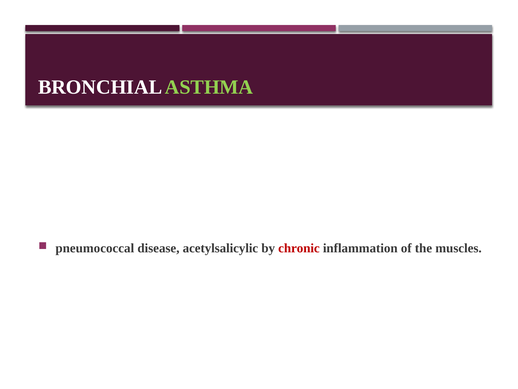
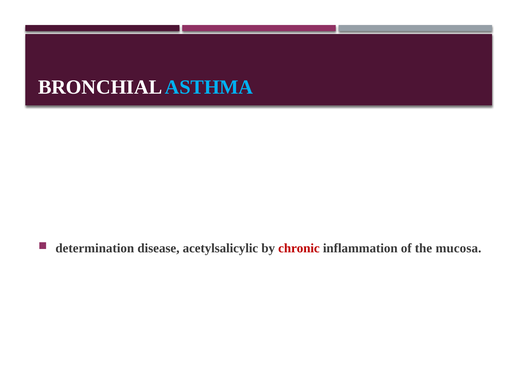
ASTHMA colour: light green -> light blue
pneumococcal: pneumococcal -> determination
muscles: muscles -> mucosa
